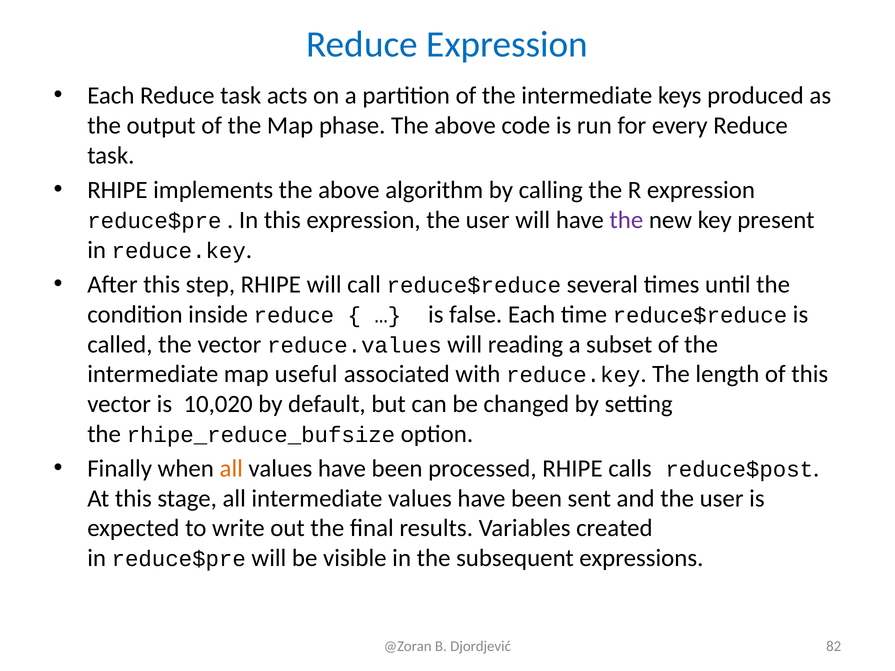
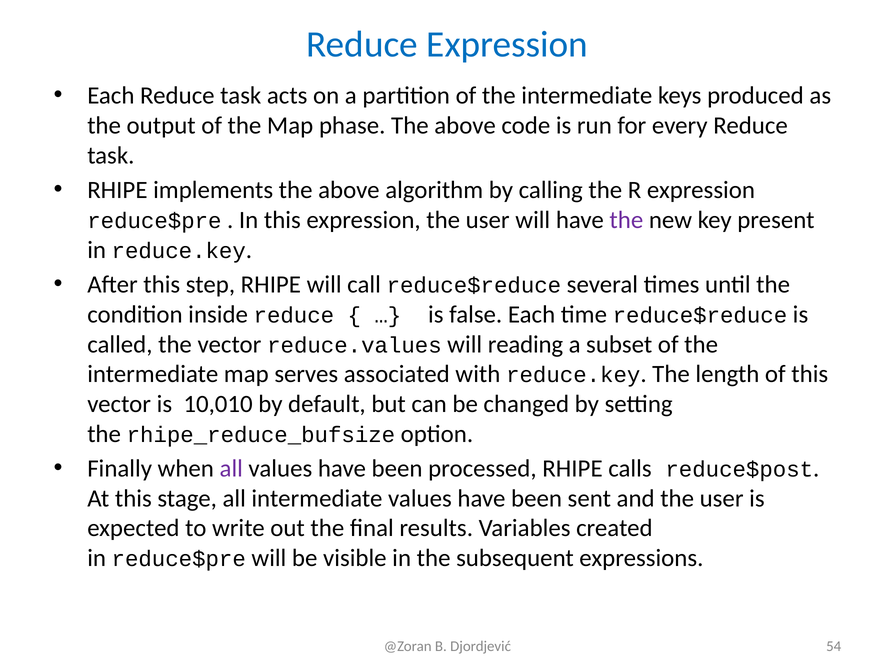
useful: useful -> serves
10,020: 10,020 -> 10,010
all at (231, 469) colour: orange -> purple
82: 82 -> 54
